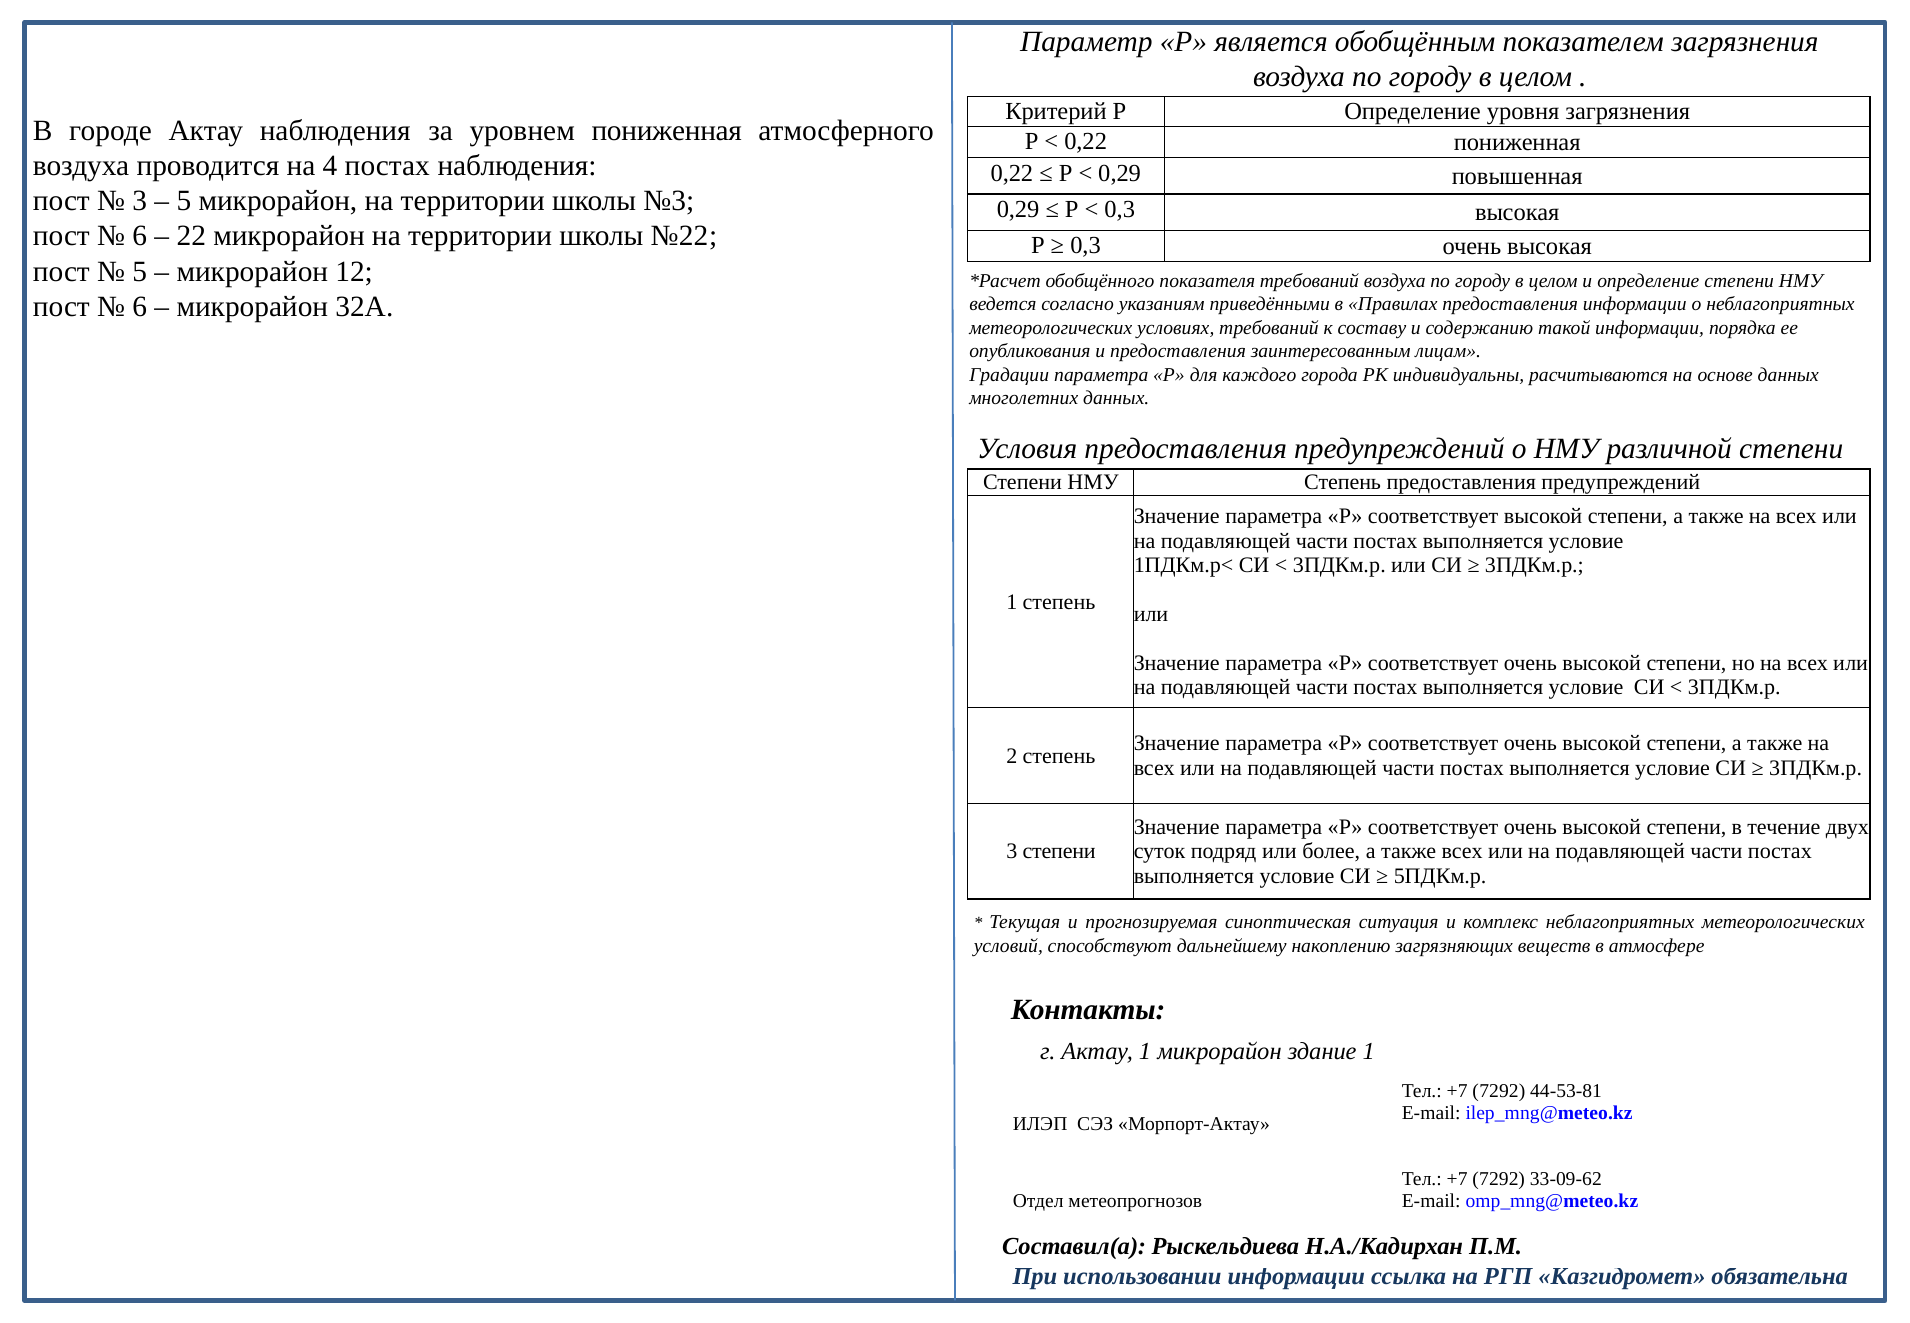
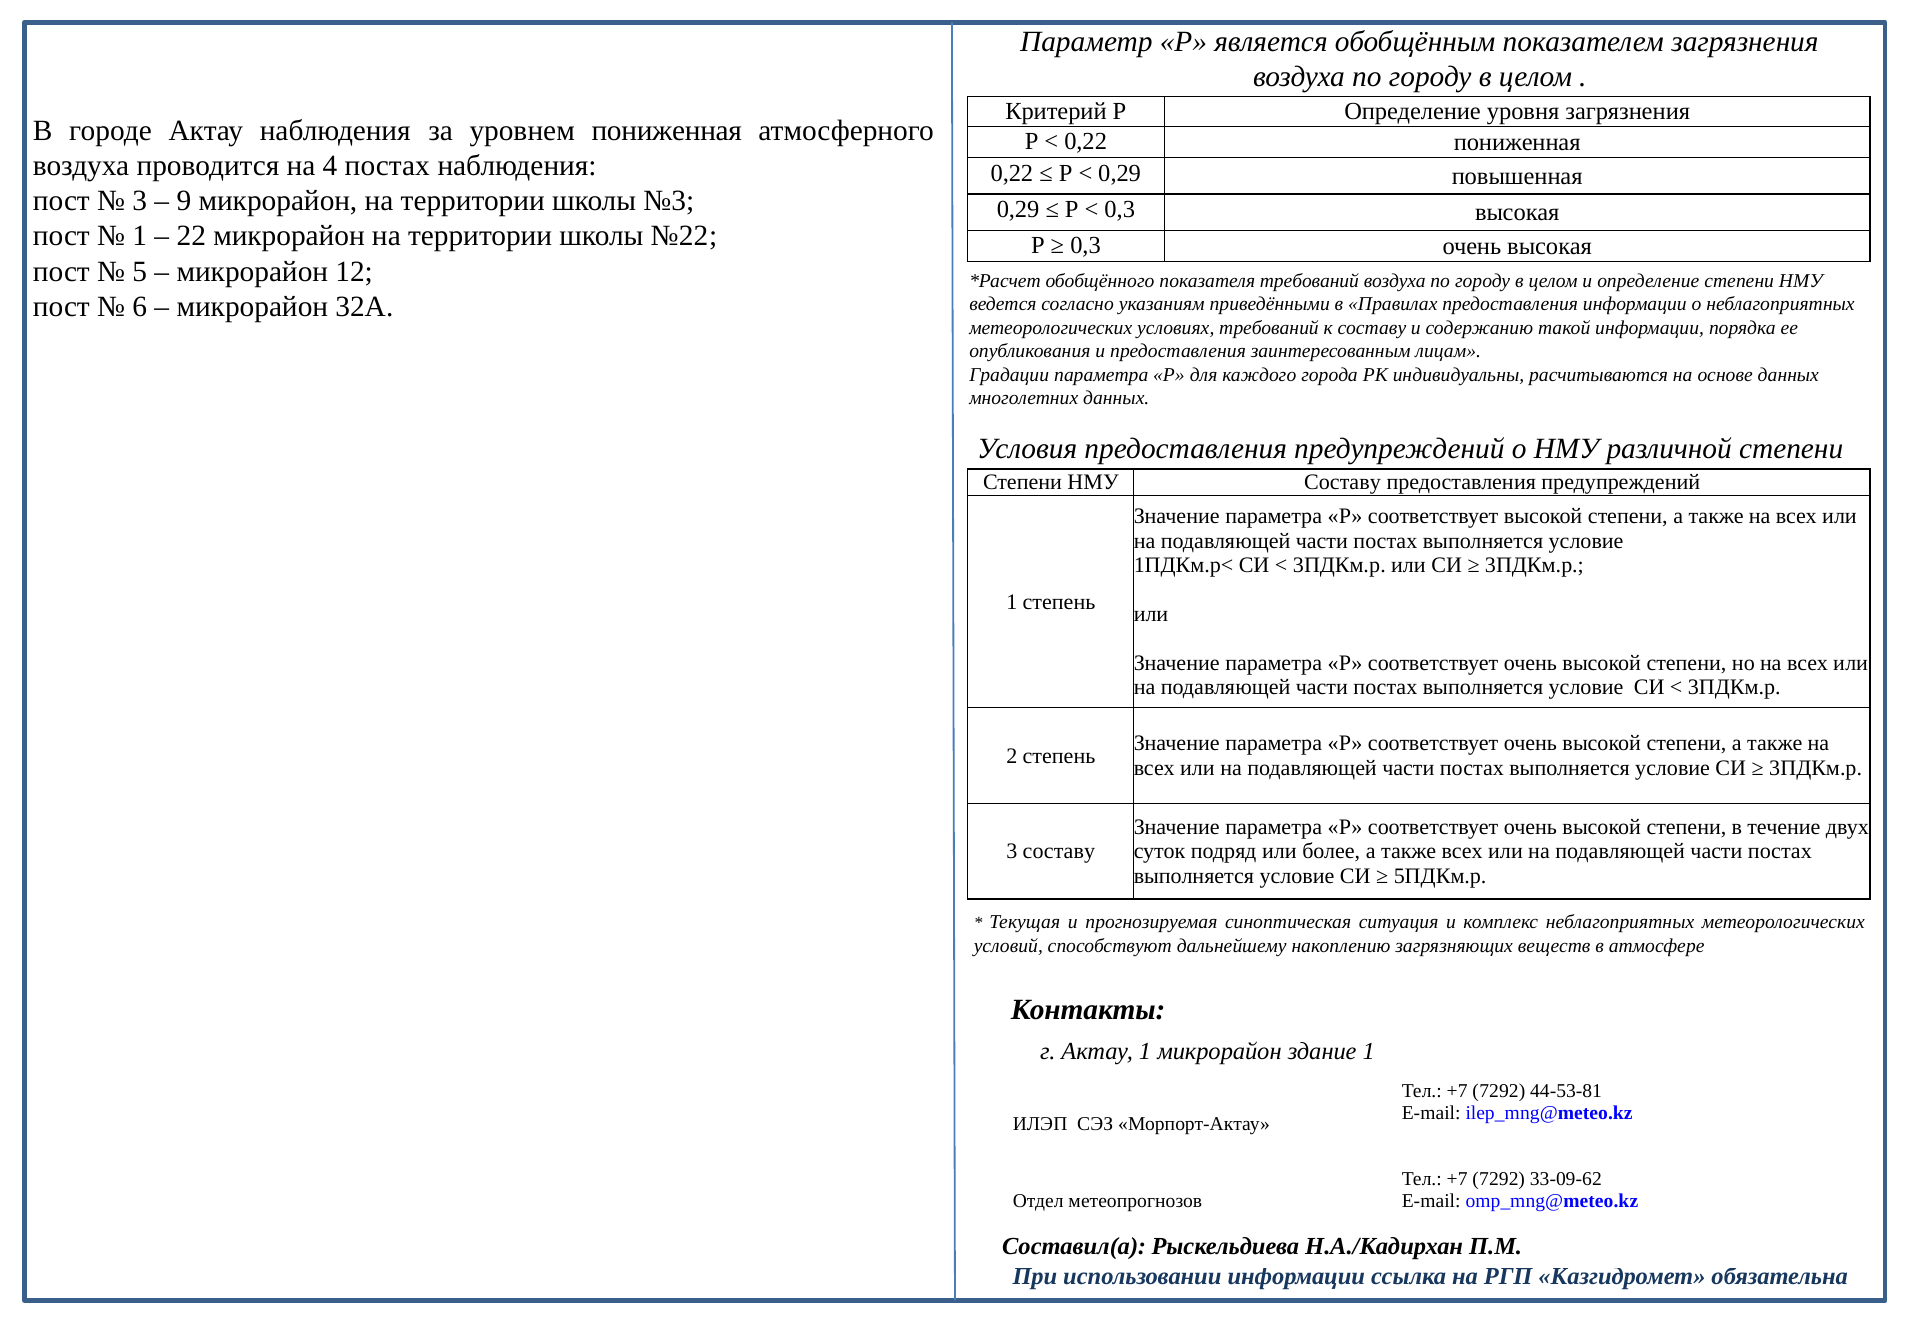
5 at (184, 201): 5 -> 9
6 at (140, 236): 6 -> 1
НМУ Степень: Степень -> Составу
3 степени: степени -> составу
